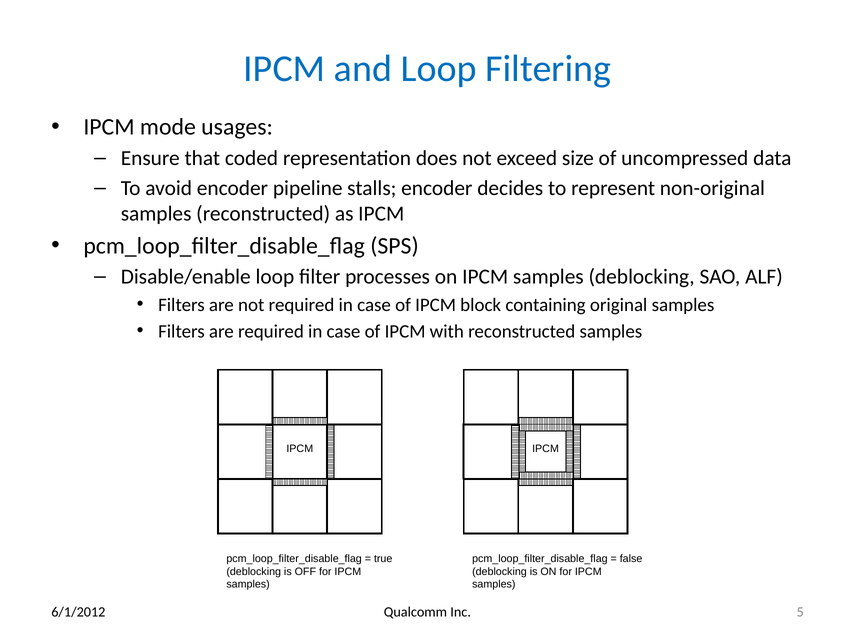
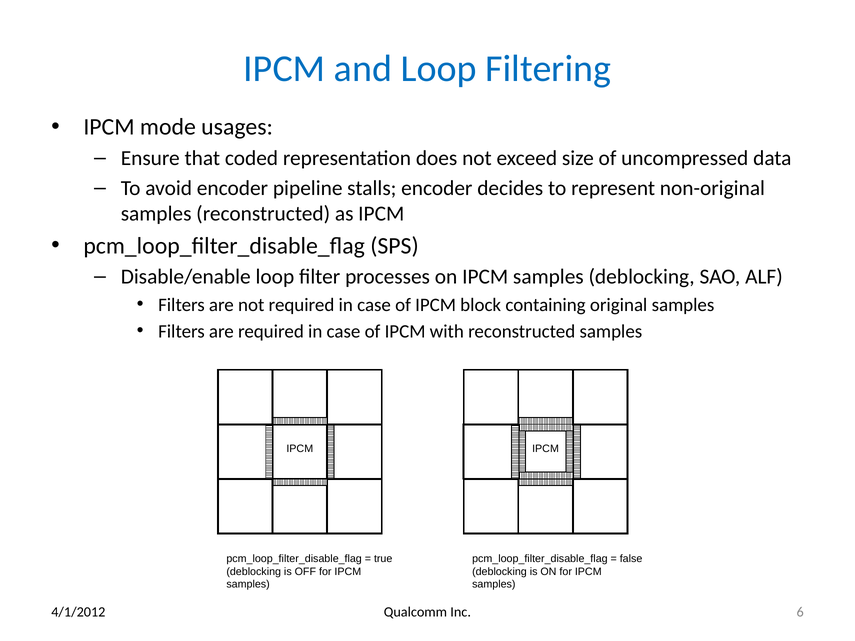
5: 5 -> 6
6/1/2012: 6/1/2012 -> 4/1/2012
